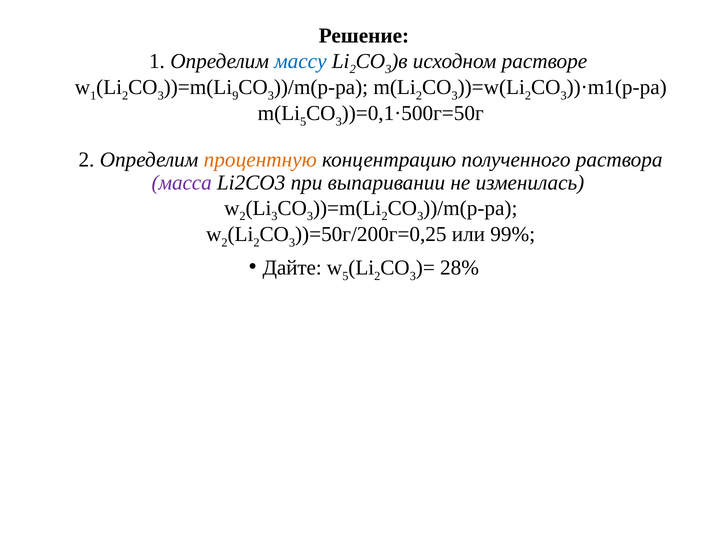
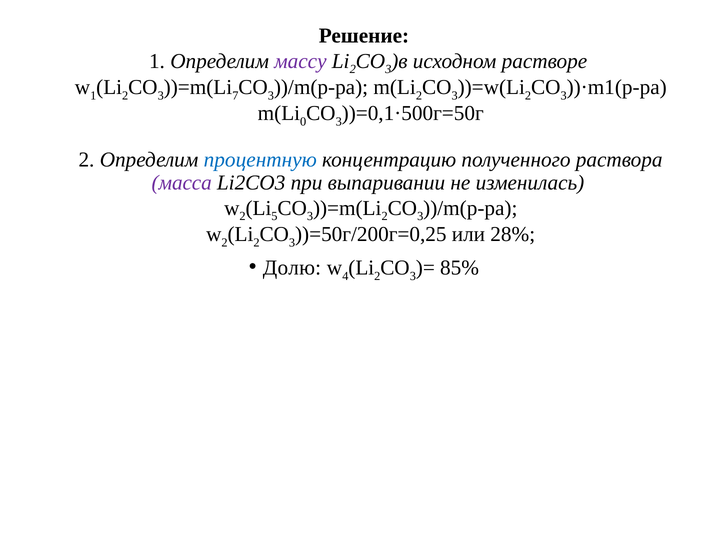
массу colour: blue -> purple
9: 9 -> 7
5 at (303, 122): 5 -> 0
процентную colour: orange -> blue
3 at (274, 216): 3 -> 5
99%: 99% -> 28%
Дайте: Дайте -> Долю
5 at (345, 276): 5 -> 4
28%: 28% -> 85%
